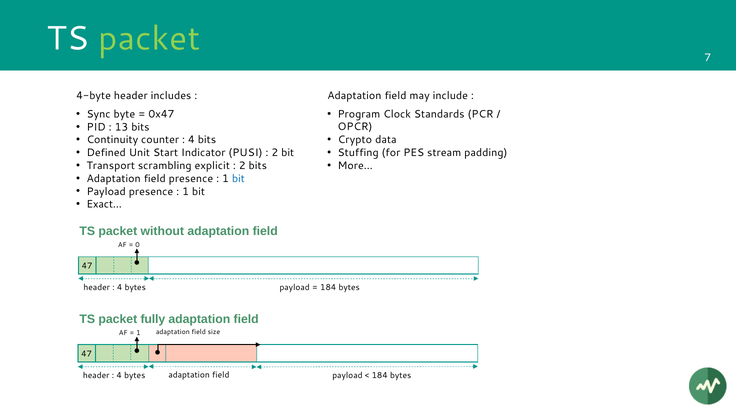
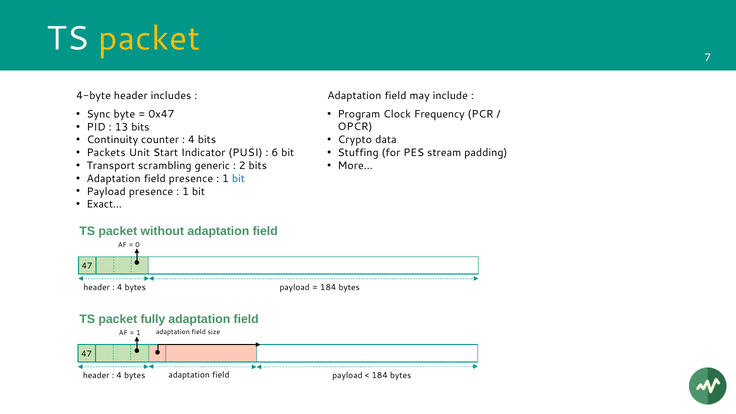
packet at (149, 38) colour: light green -> yellow
Standards: Standards -> Frequency
Defined: Defined -> Packets
2 at (275, 153): 2 -> 6
explicit: explicit -> generic
